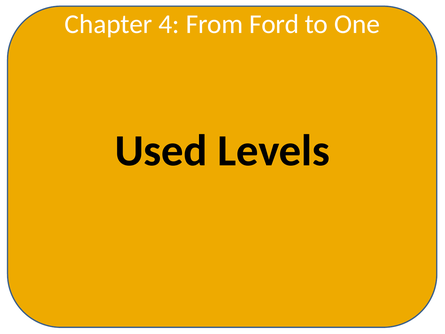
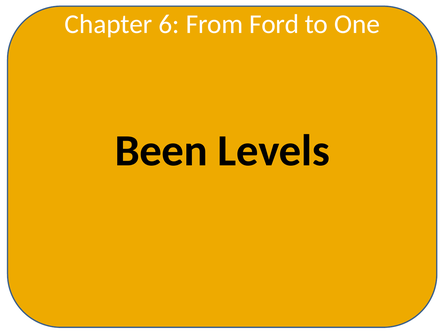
4: 4 -> 6
Used: Used -> Been
